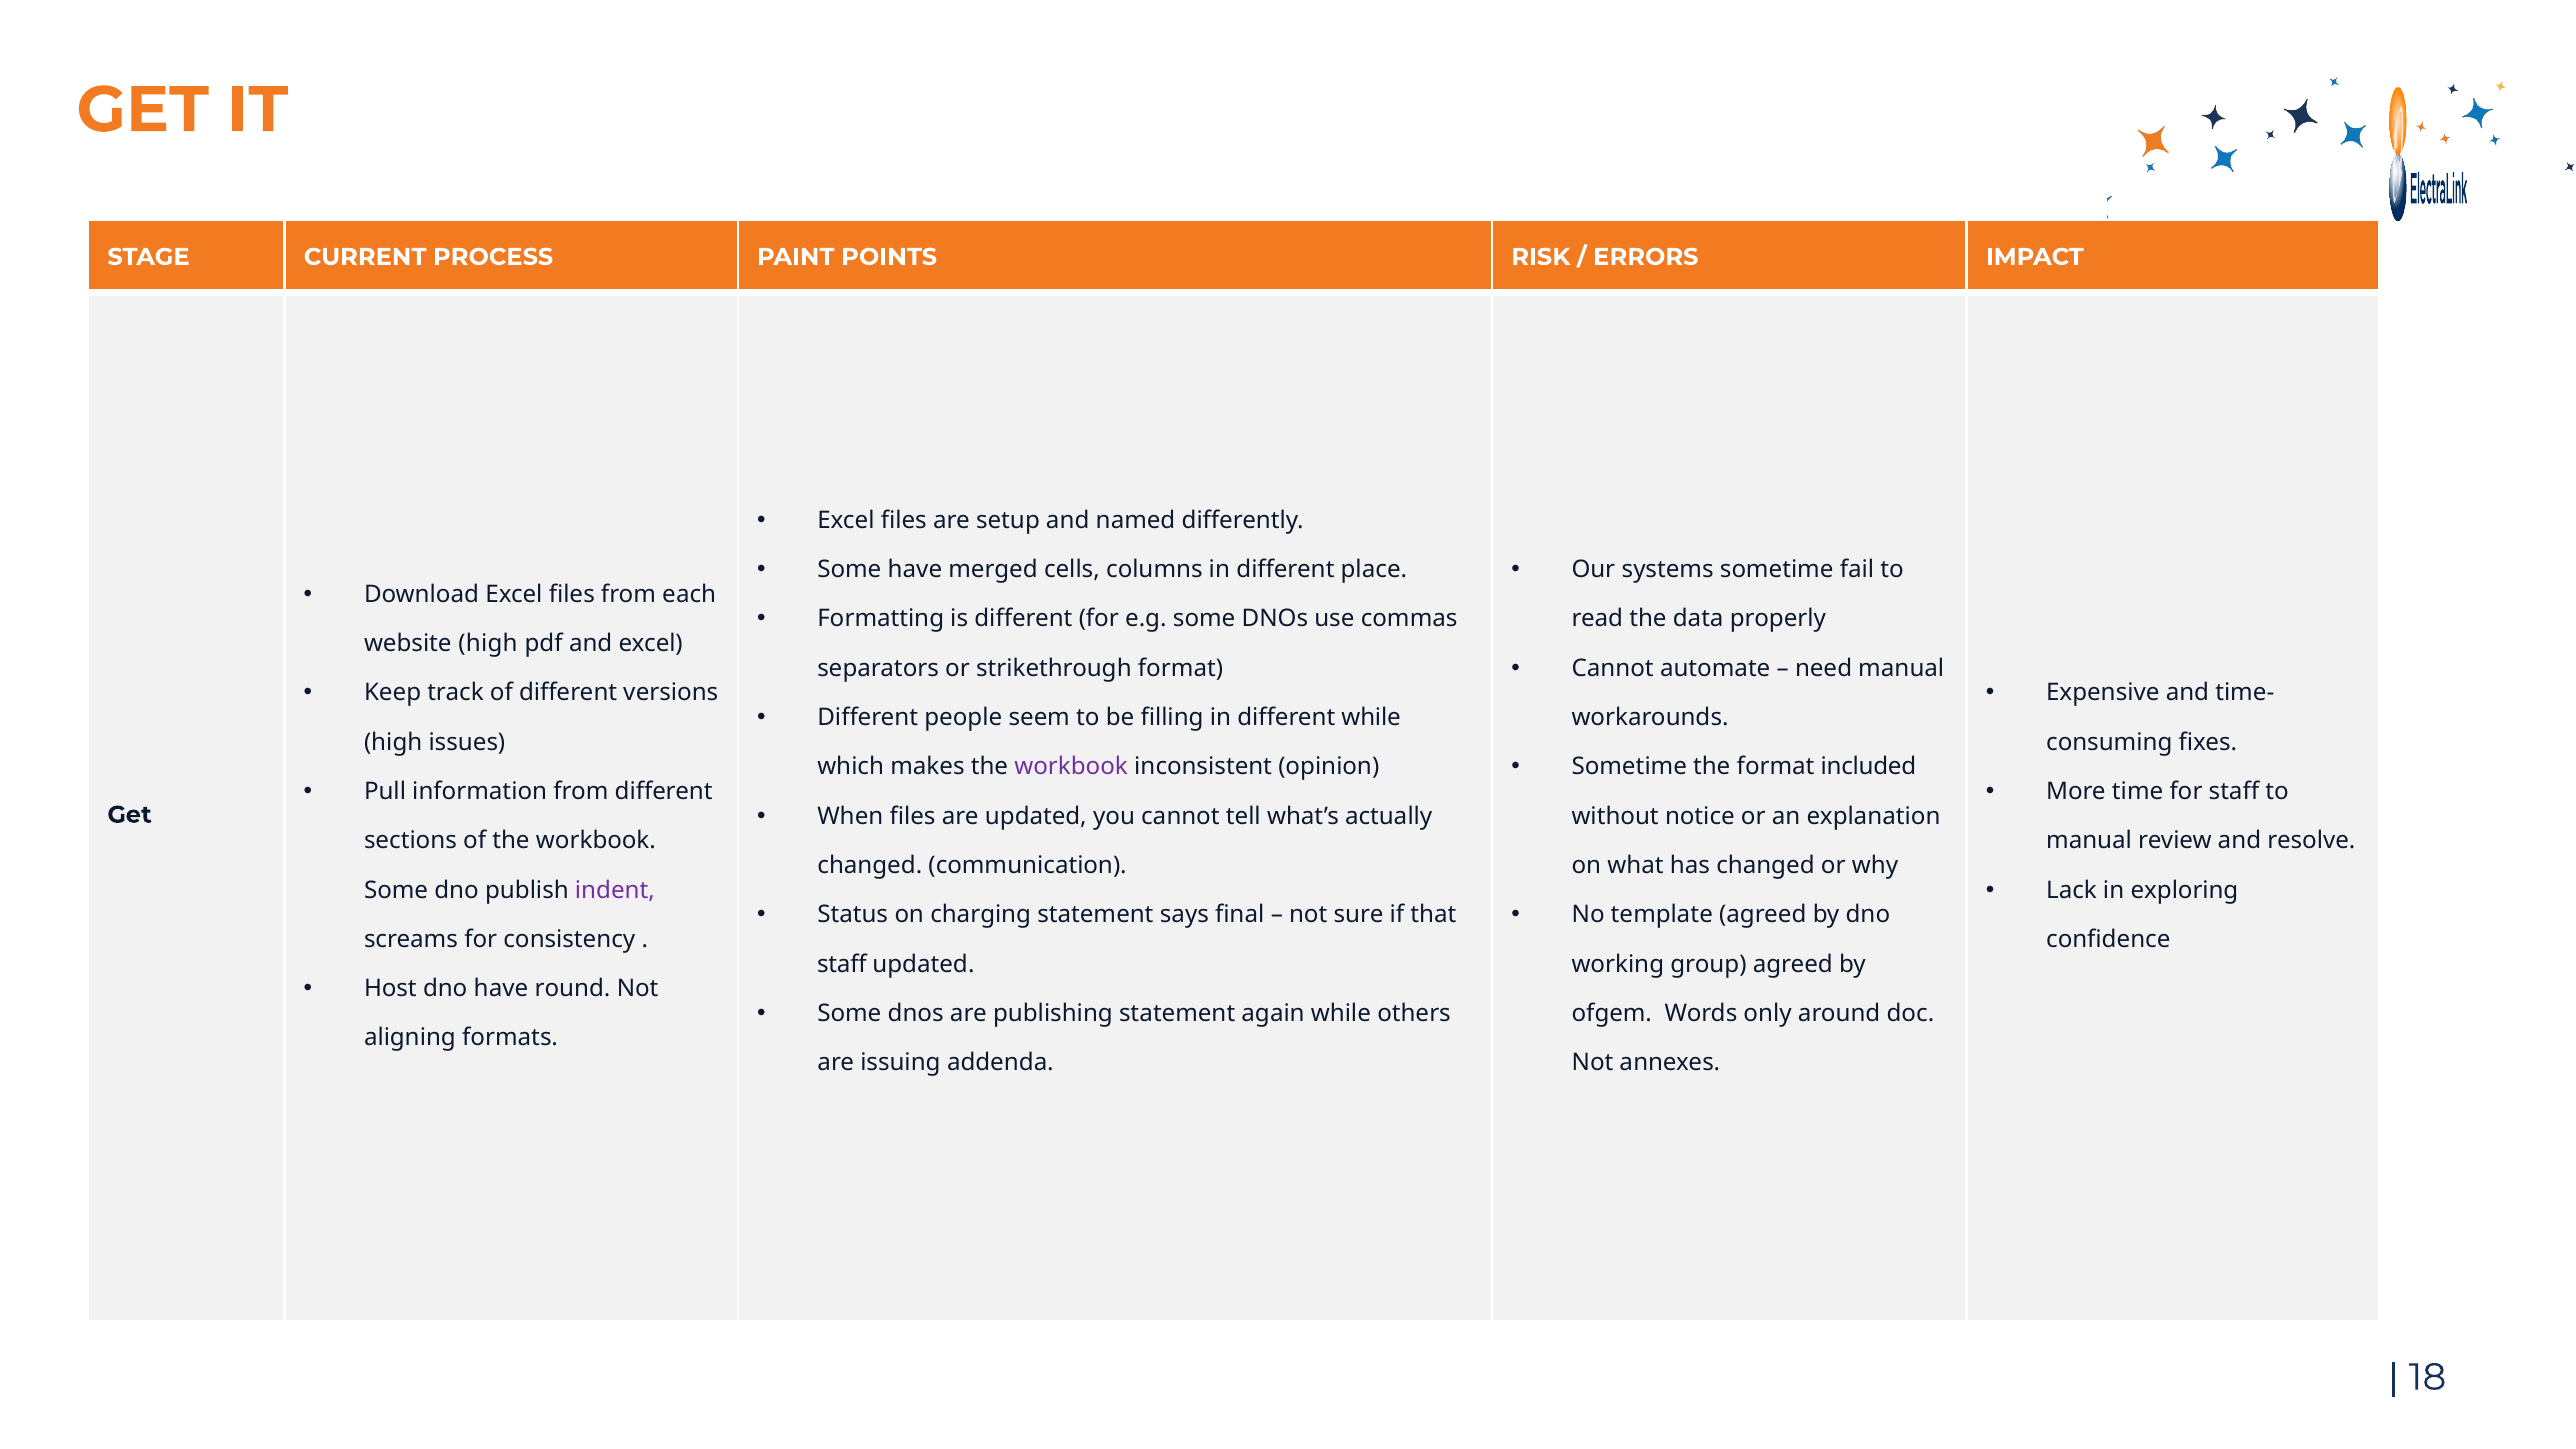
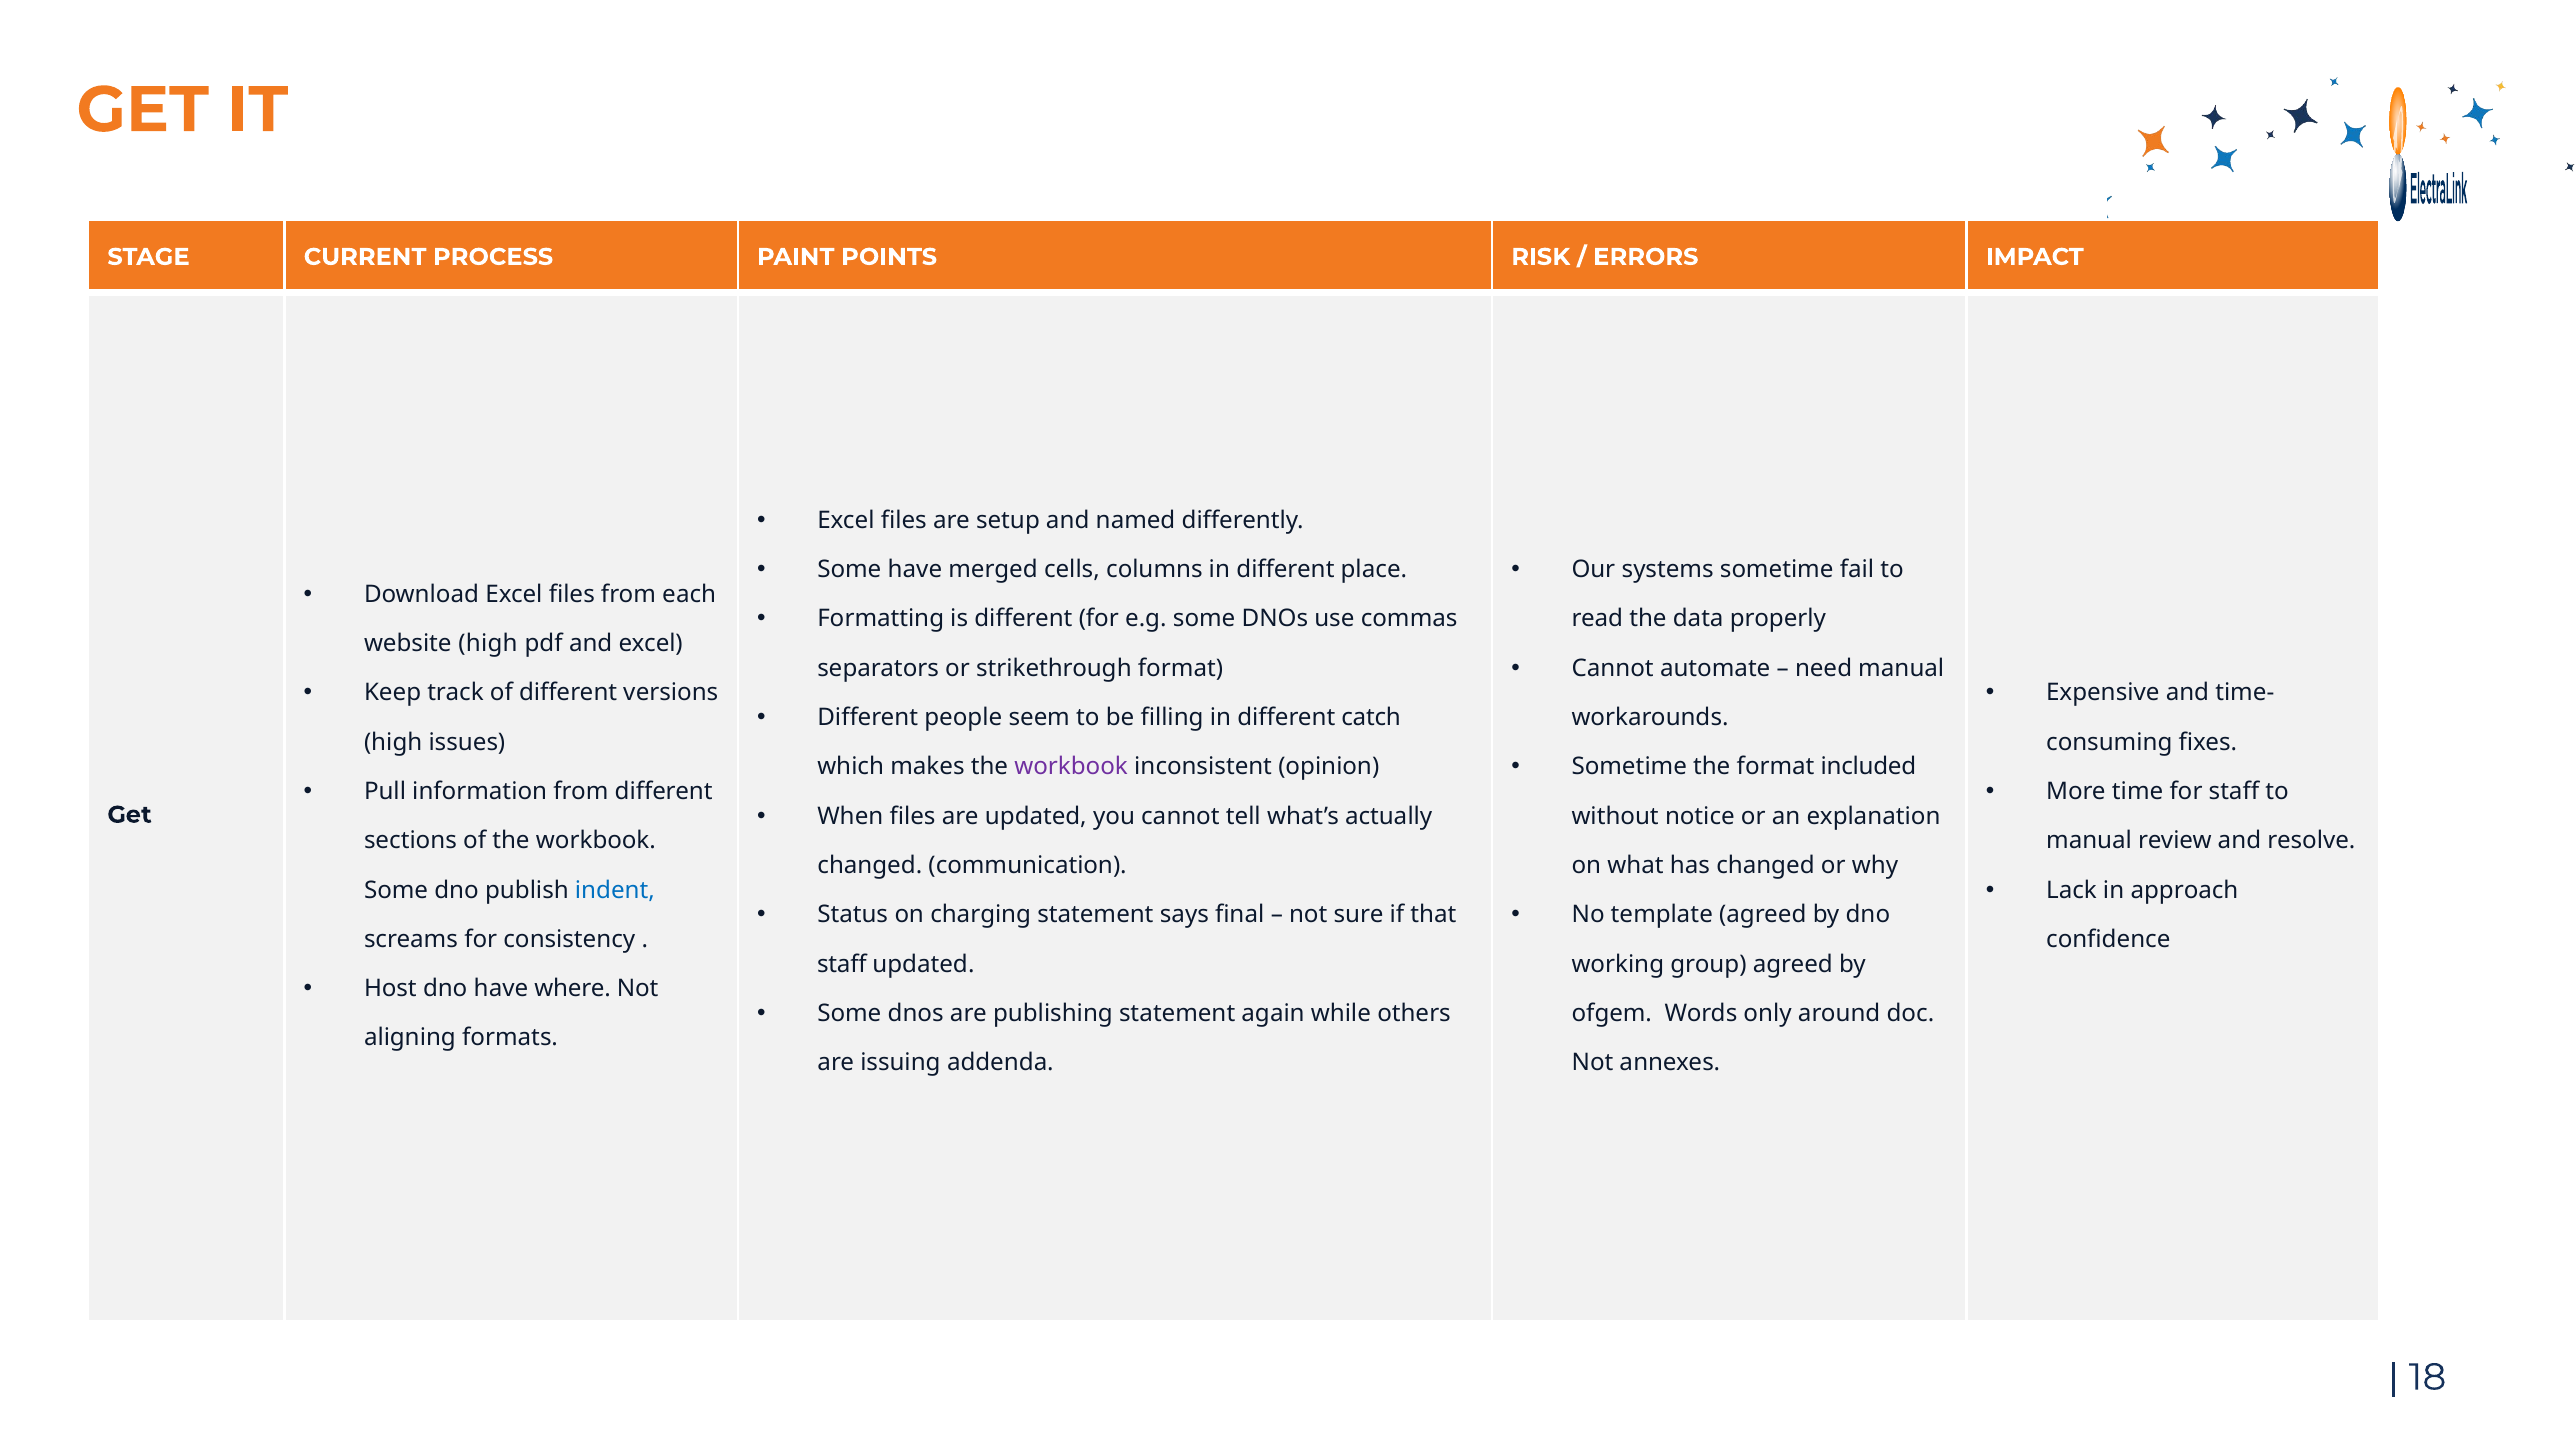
different while: while -> catch
exploring: exploring -> approach
indent colour: purple -> blue
round: round -> where
